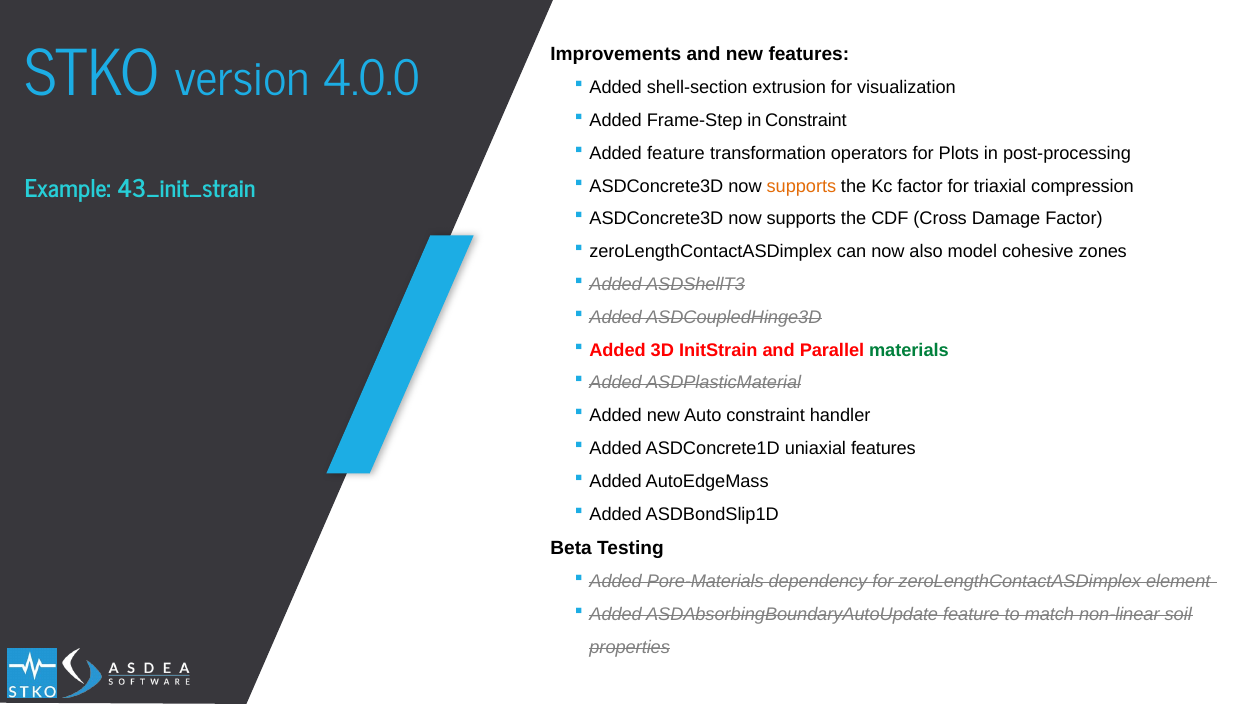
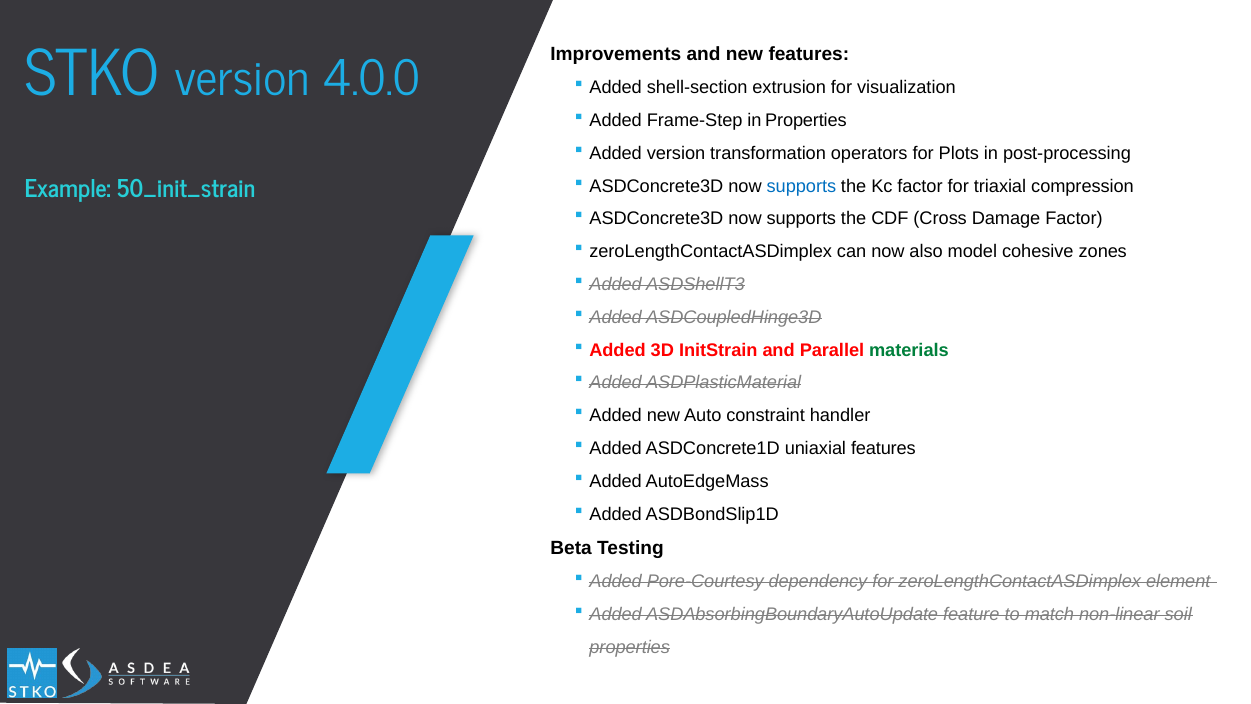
in Constraint: Constraint -> Properties
Added feature: feature -> version
supports at (801, 186) colour: orange -> blue
43_init_strain: 43_init_strain -> 50_init_strain
Pore-Materials: Pore-Materials -> Pore-Courtesy
